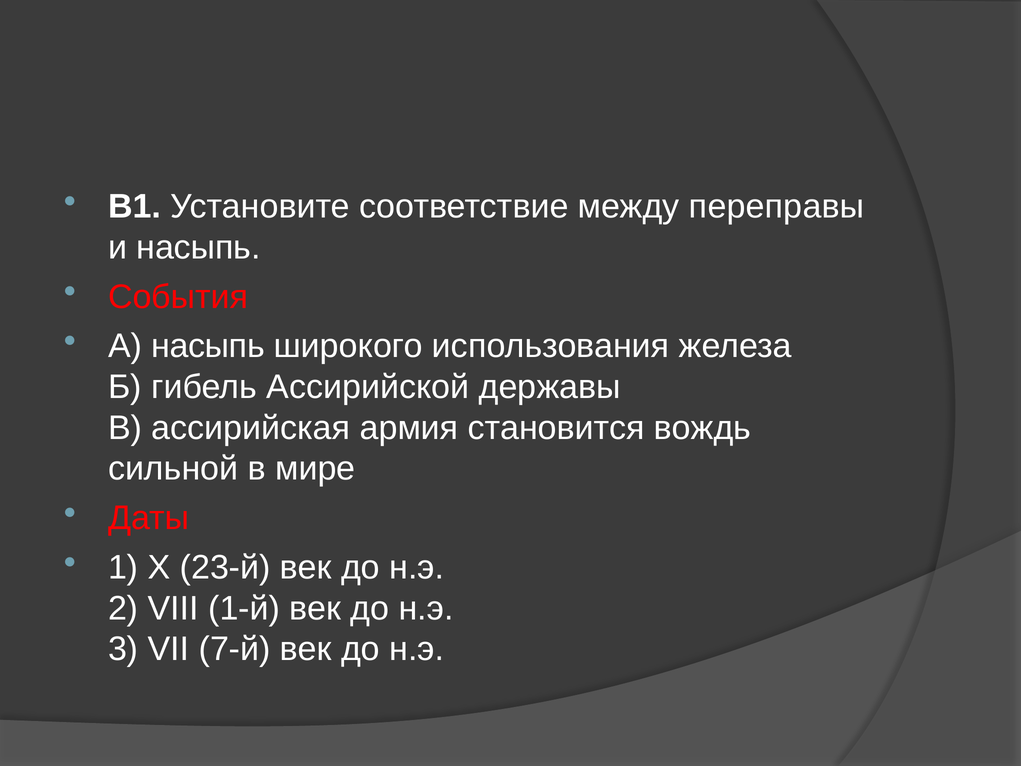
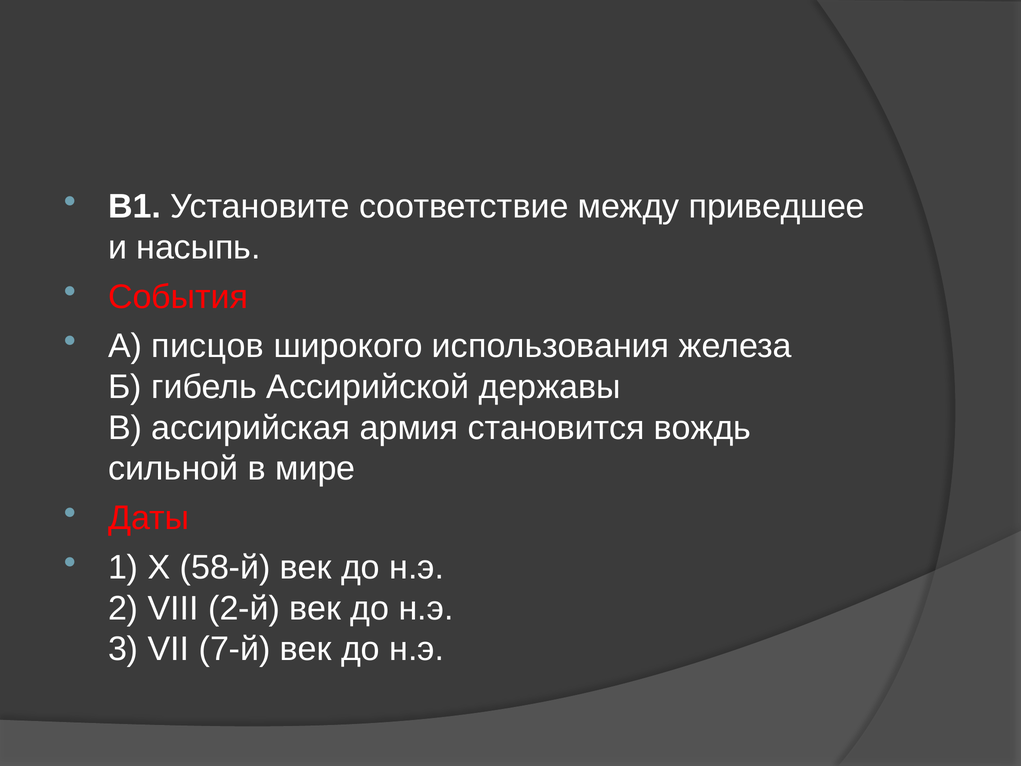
переправы: переправы -> приведшее
А насыпь: насыпь -> писцов
23-й: 23-й -> 58-й
1-й: 1-й -> 2-й
